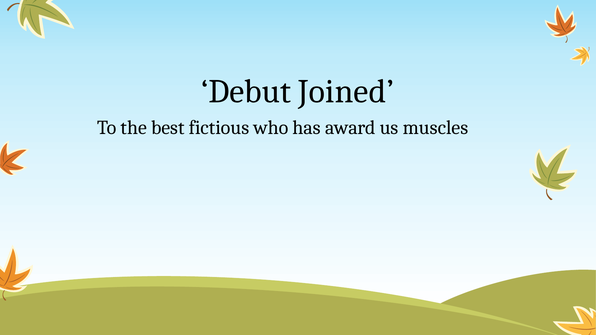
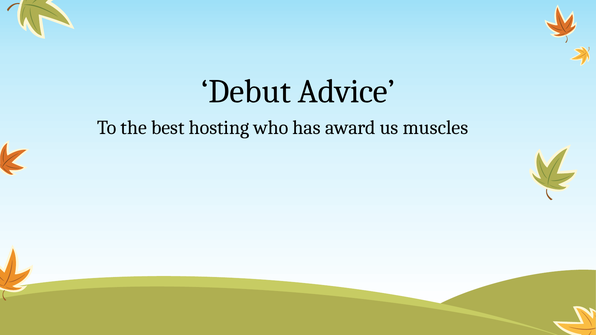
Joined: Joined -> Advice
fictious: fictious -> hosting
